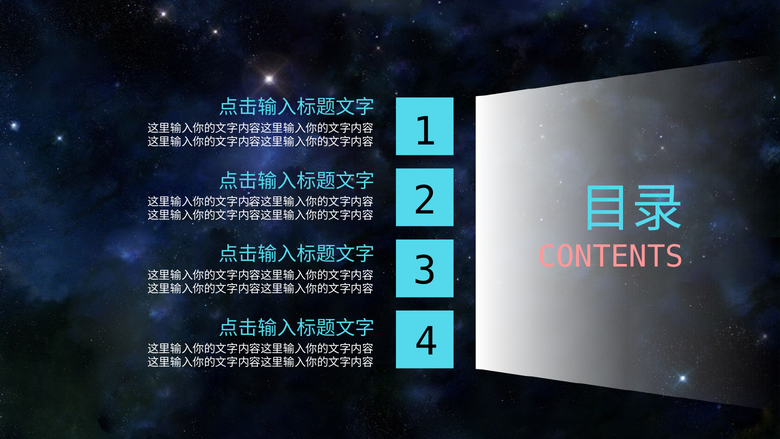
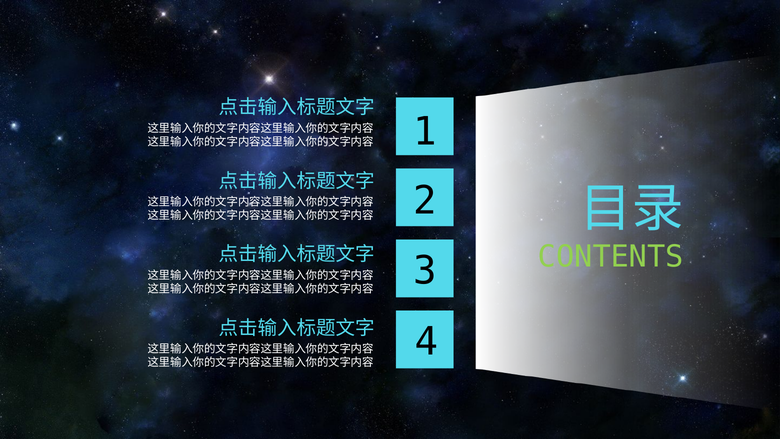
CONTENTS colour: pink -> light green
